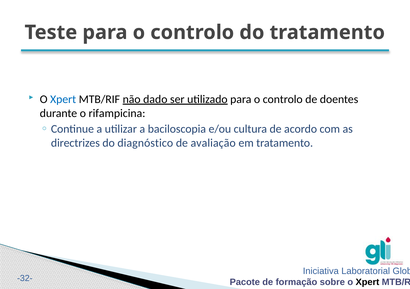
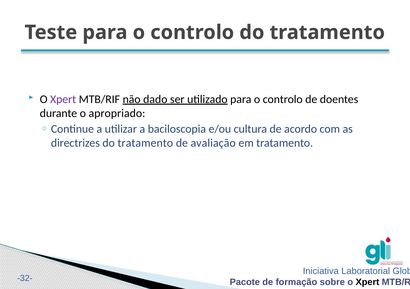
Xpert at (63, 99) colour: blue -> purple
rifampicina: rifampicina -> apropriado
directrizes do diagnóstico: diagnóstico -> tratamento
